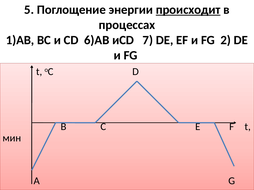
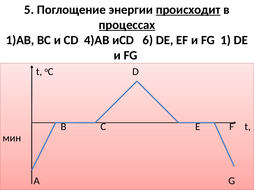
процессах underline: none -> present
6)AB: 6)AB -> 4)AB
7: 7 -> 6
2: 2 -> 1
